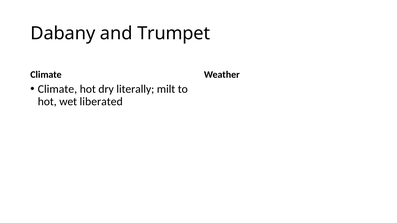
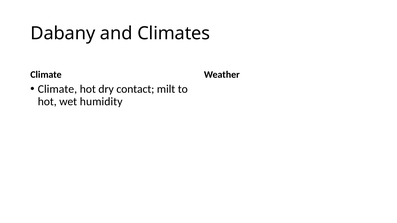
Trumpet: Trumpet -> Climates
literally: literally -> contact
liberated: liberated -> humidity
